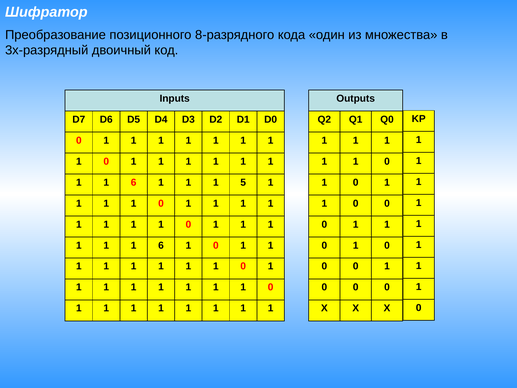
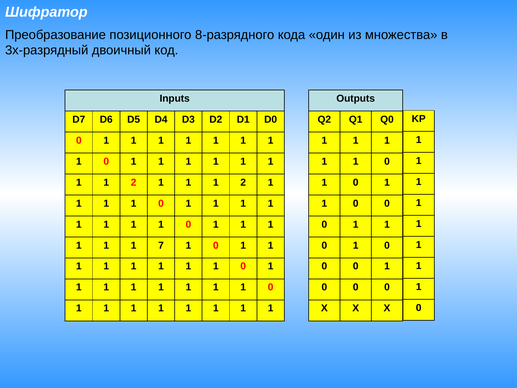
6 at (134, 182): 6 -> 2
5 at (243, 182): 5 -> 2
6 at (161, 245): 6 -> 7
